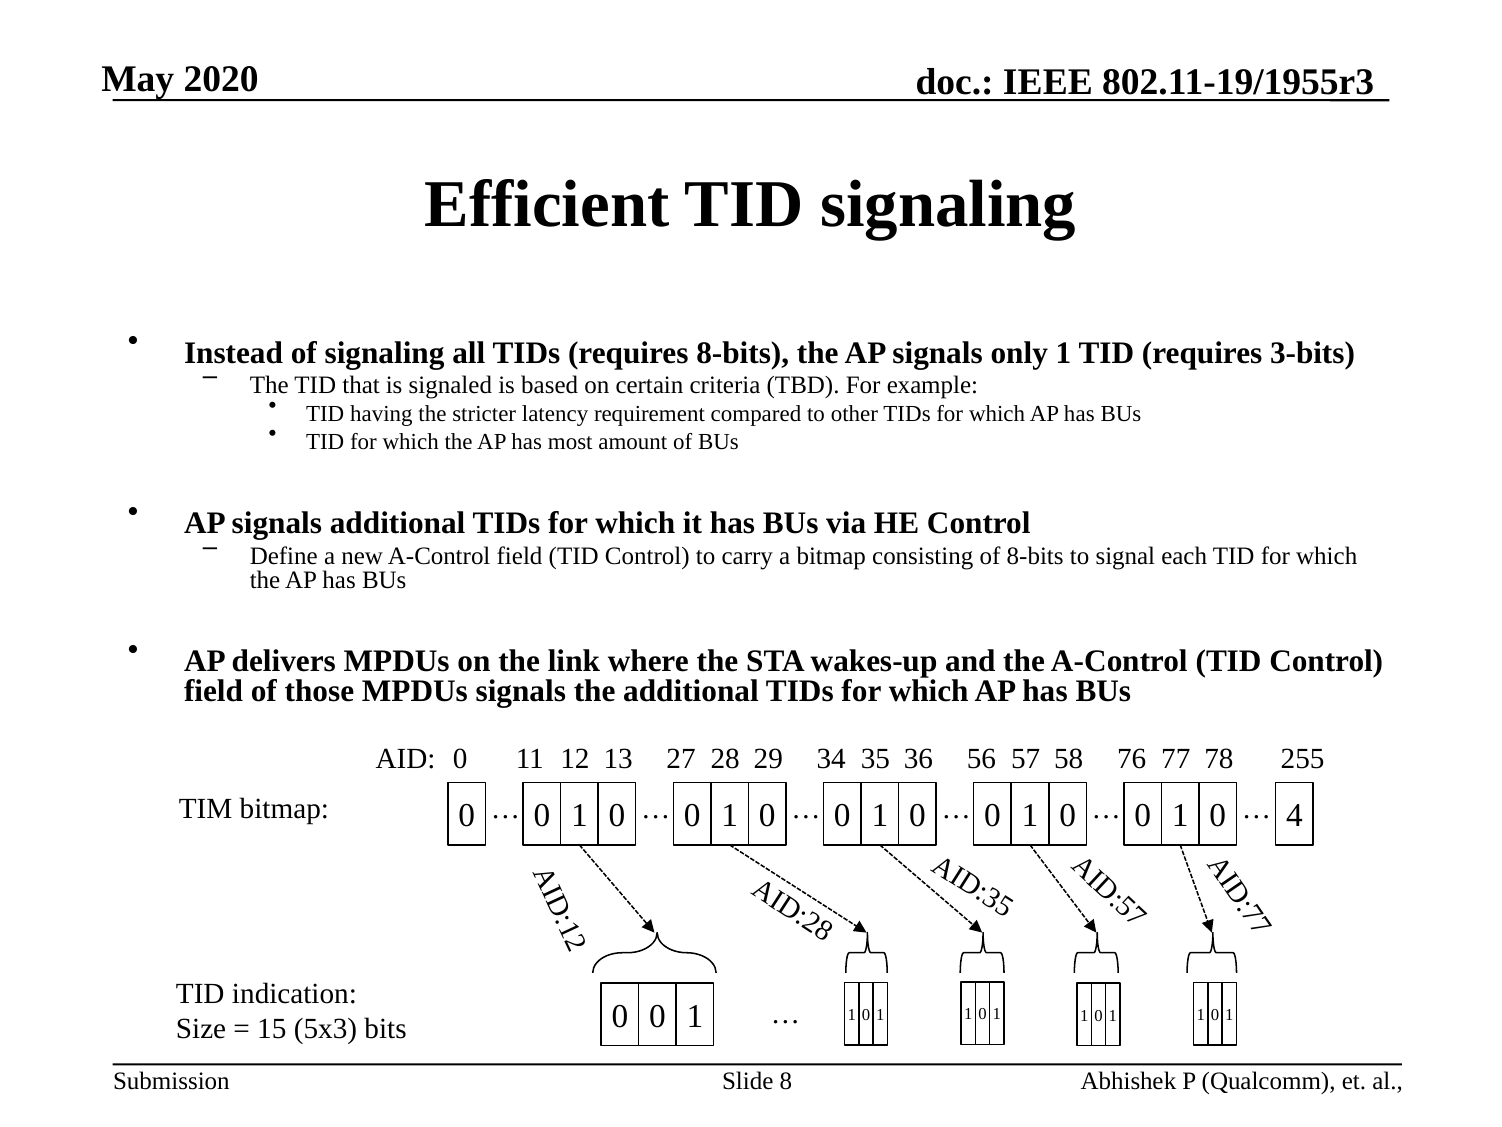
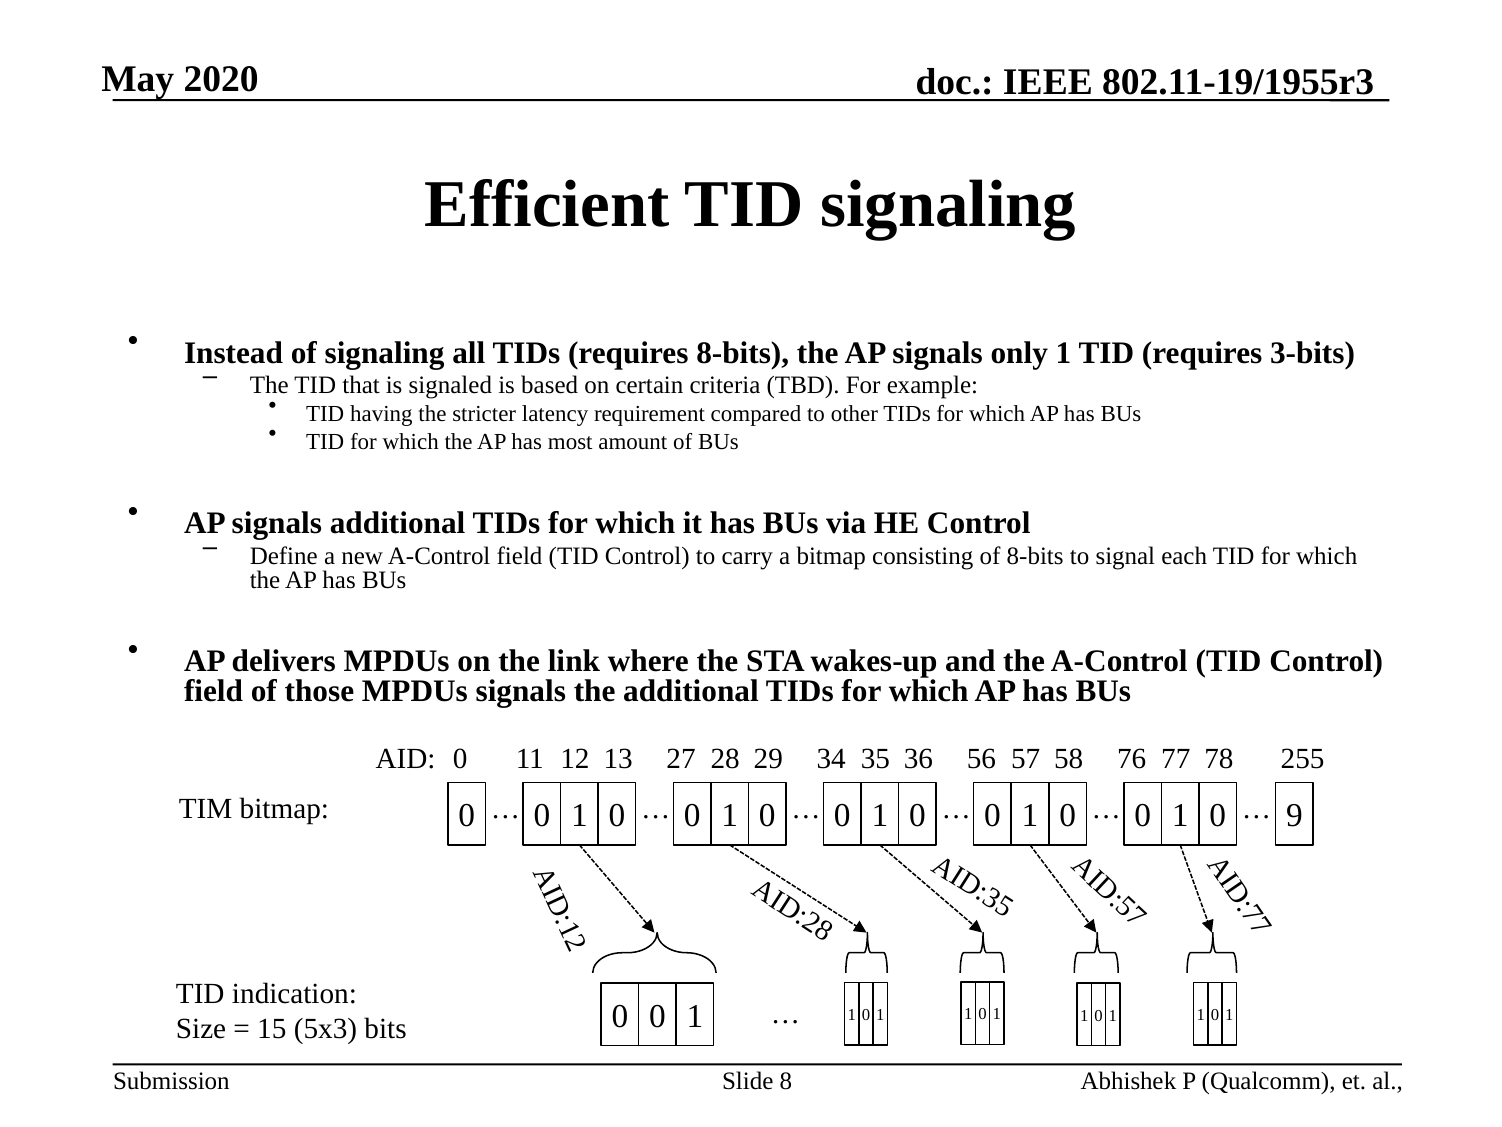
4: 4 -> 9
